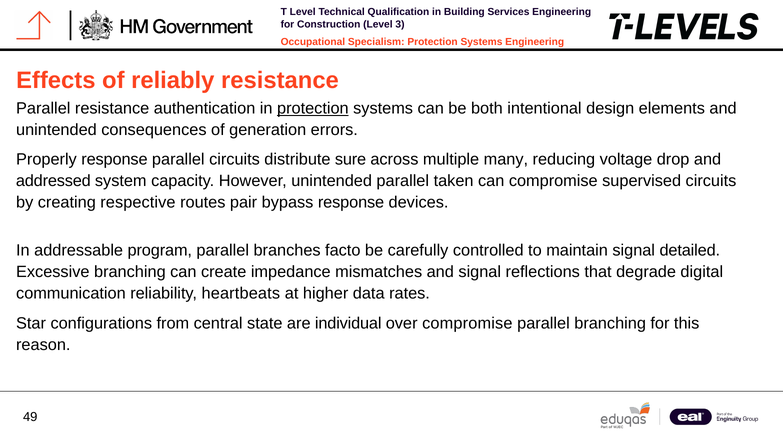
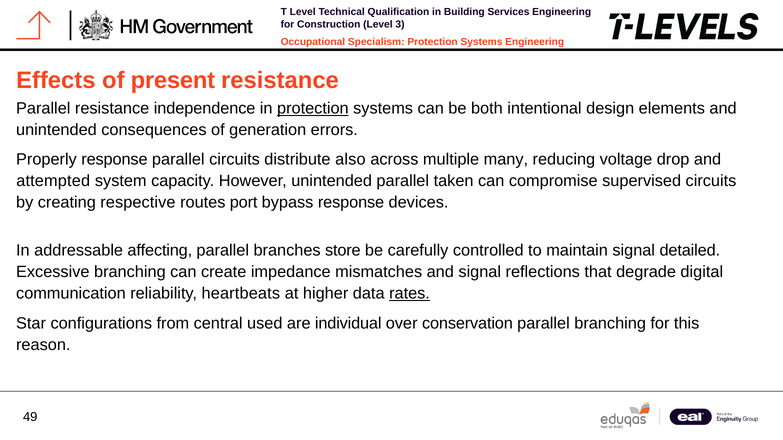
reliably: reliably -> present
authentication: authentication -> independence
sure: sure -> also
addressed: addressed -> attempted
pair: pair -> port
program: program -> affecting
facto: facto -> store
rates underline: none -> present
state: state -> used
over compromise: compromise -> conservation
